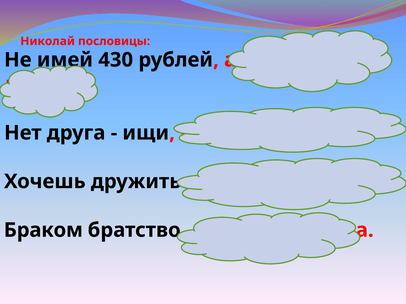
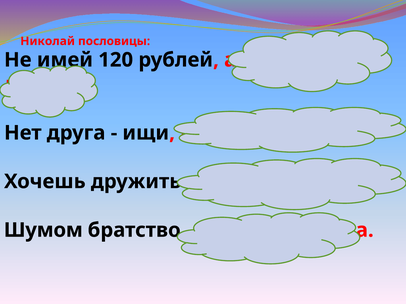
430: 430 -> 120
Браком: Браком -> Шумом
